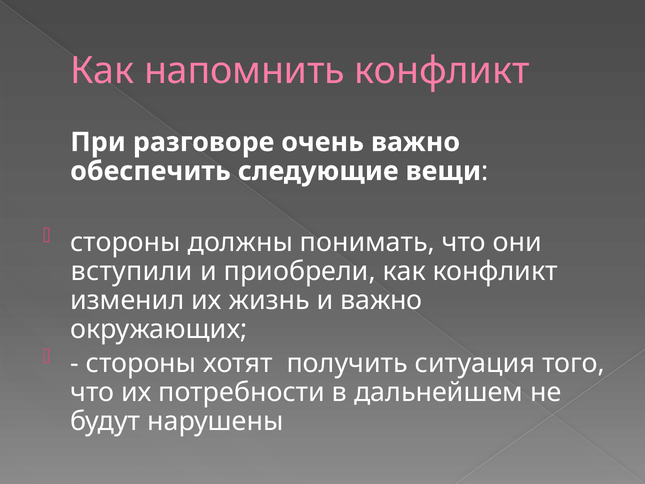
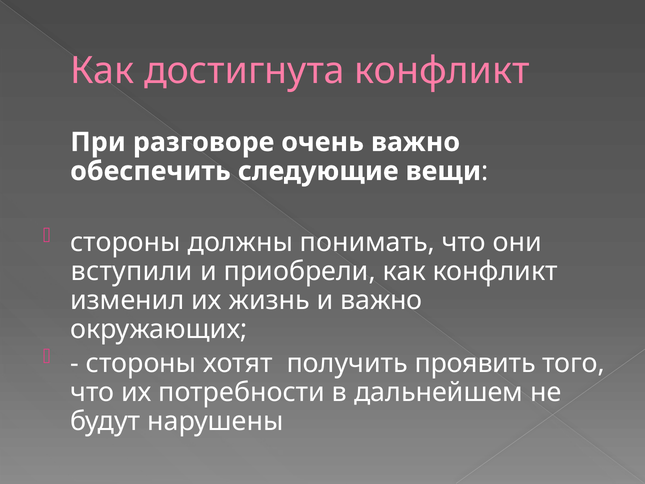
напомнить: напомнить -> достигнута
ситуация: ситуация -> проявить
